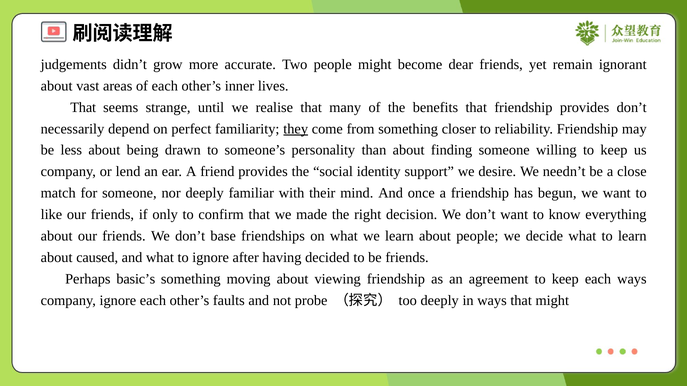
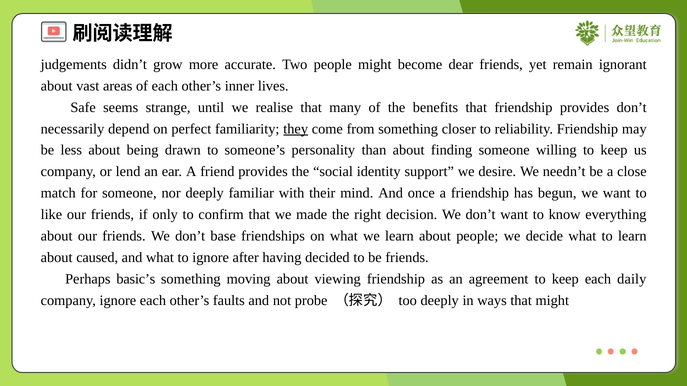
That at (83, 107): That -> Safe
each ways: ways -> daily
